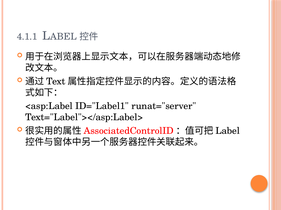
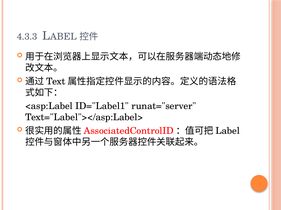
4.1.1: 4.1.1 -> 4.3.3
